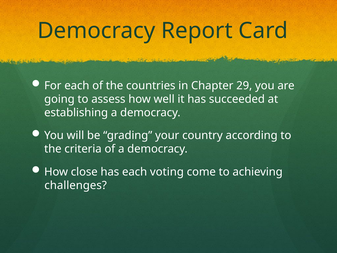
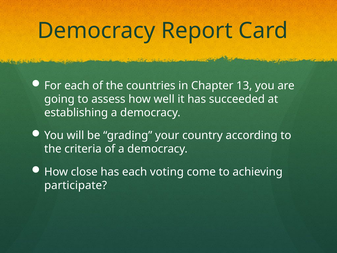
29: 29 -> 13
challenges: challenges -> participate
